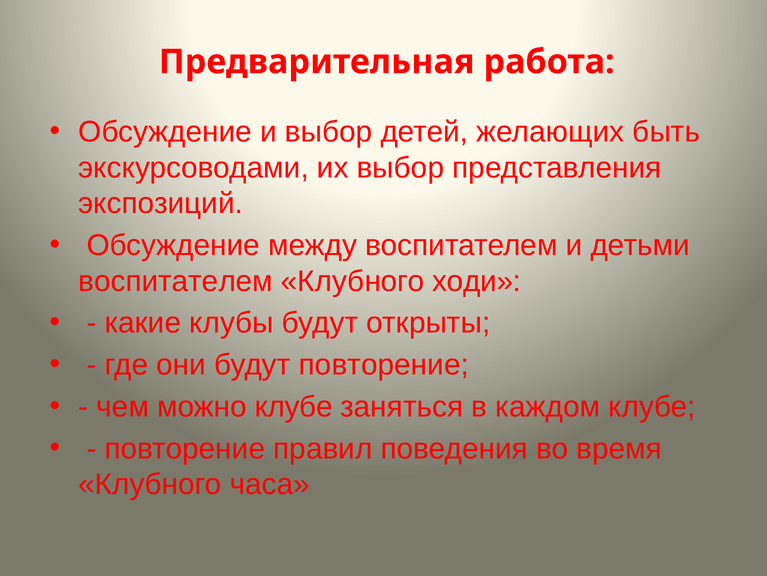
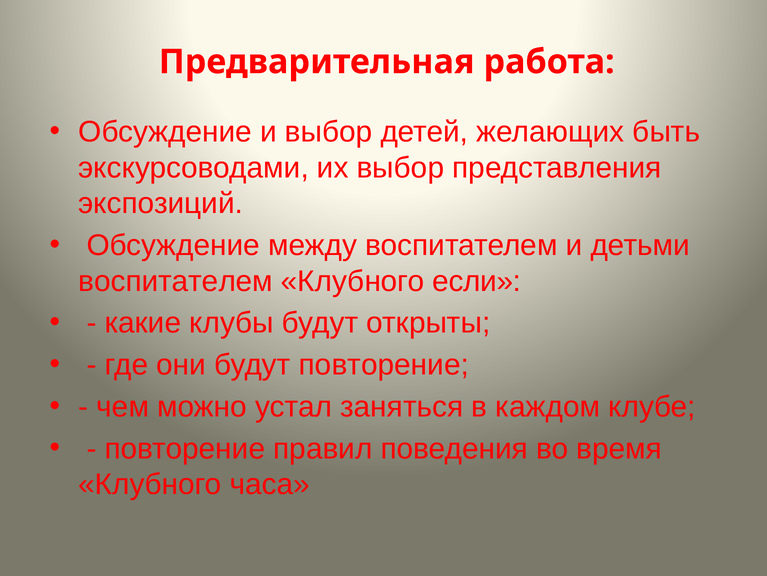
ходи: ходи -> если
можно клубе: клубе -> устал
